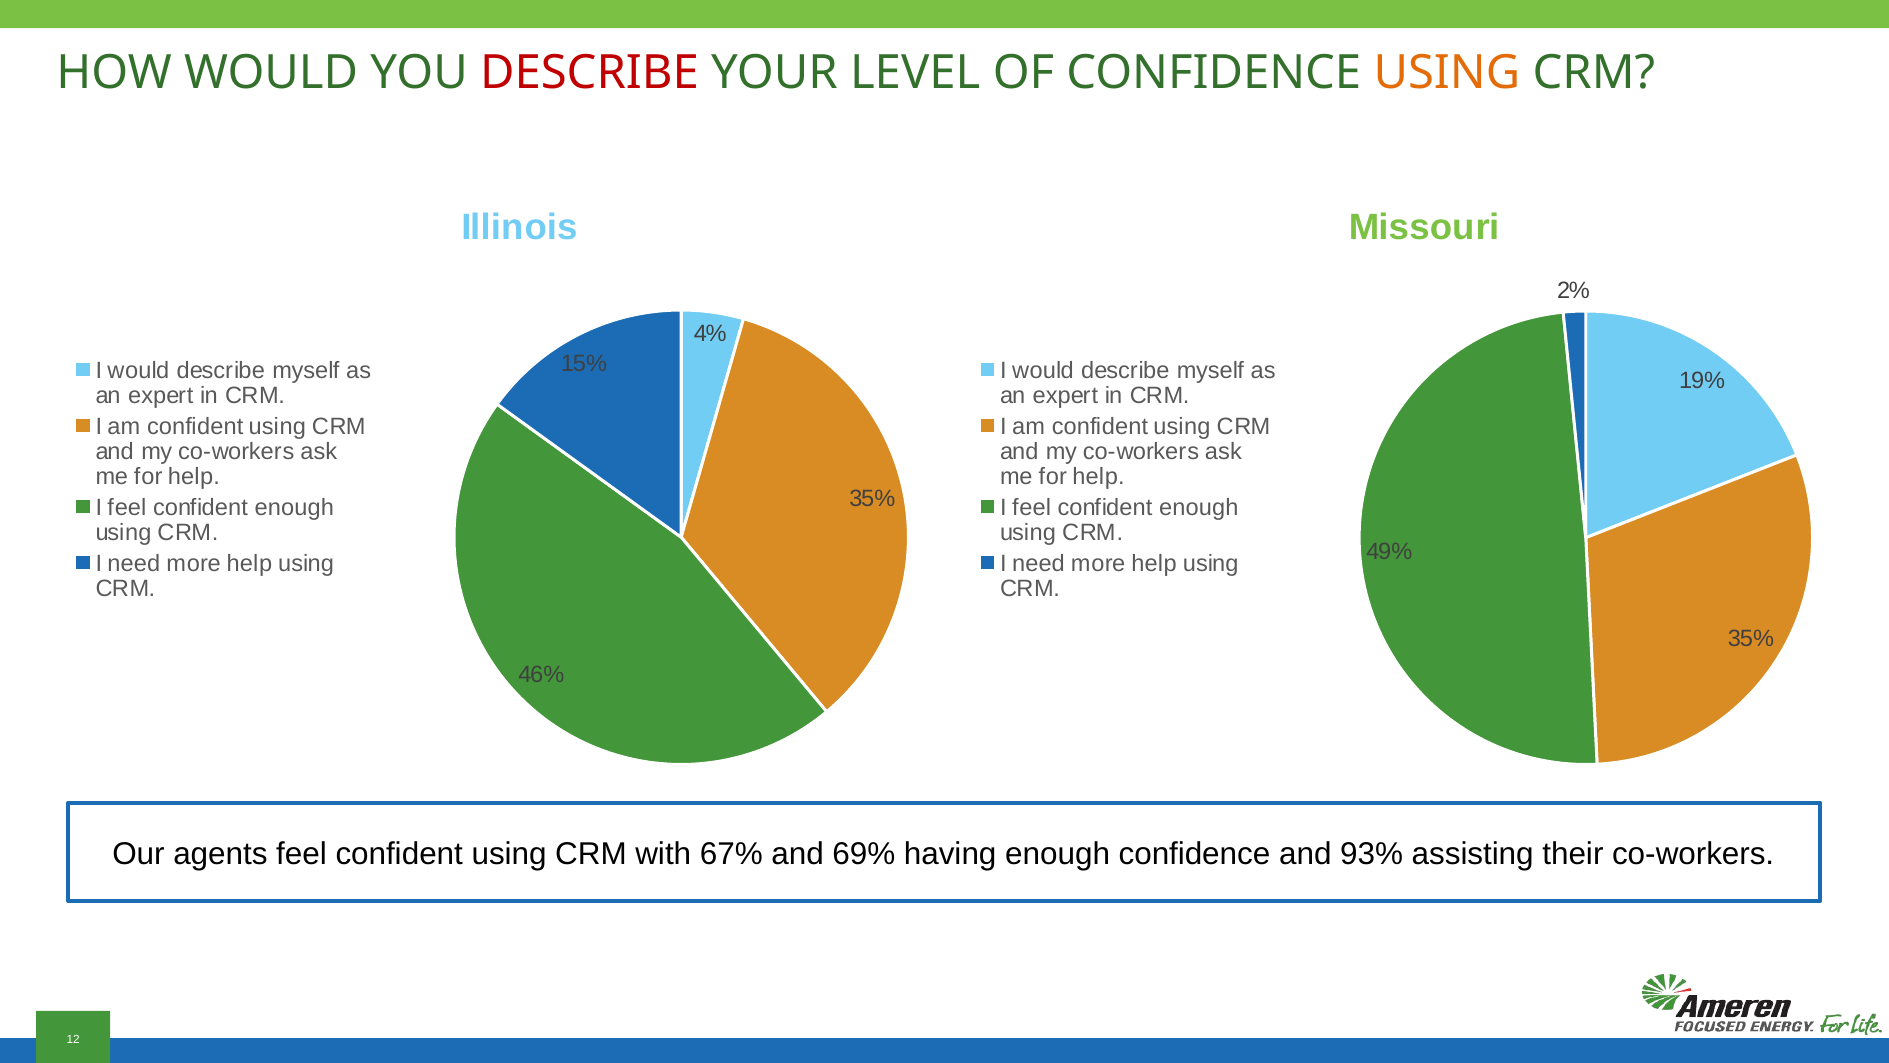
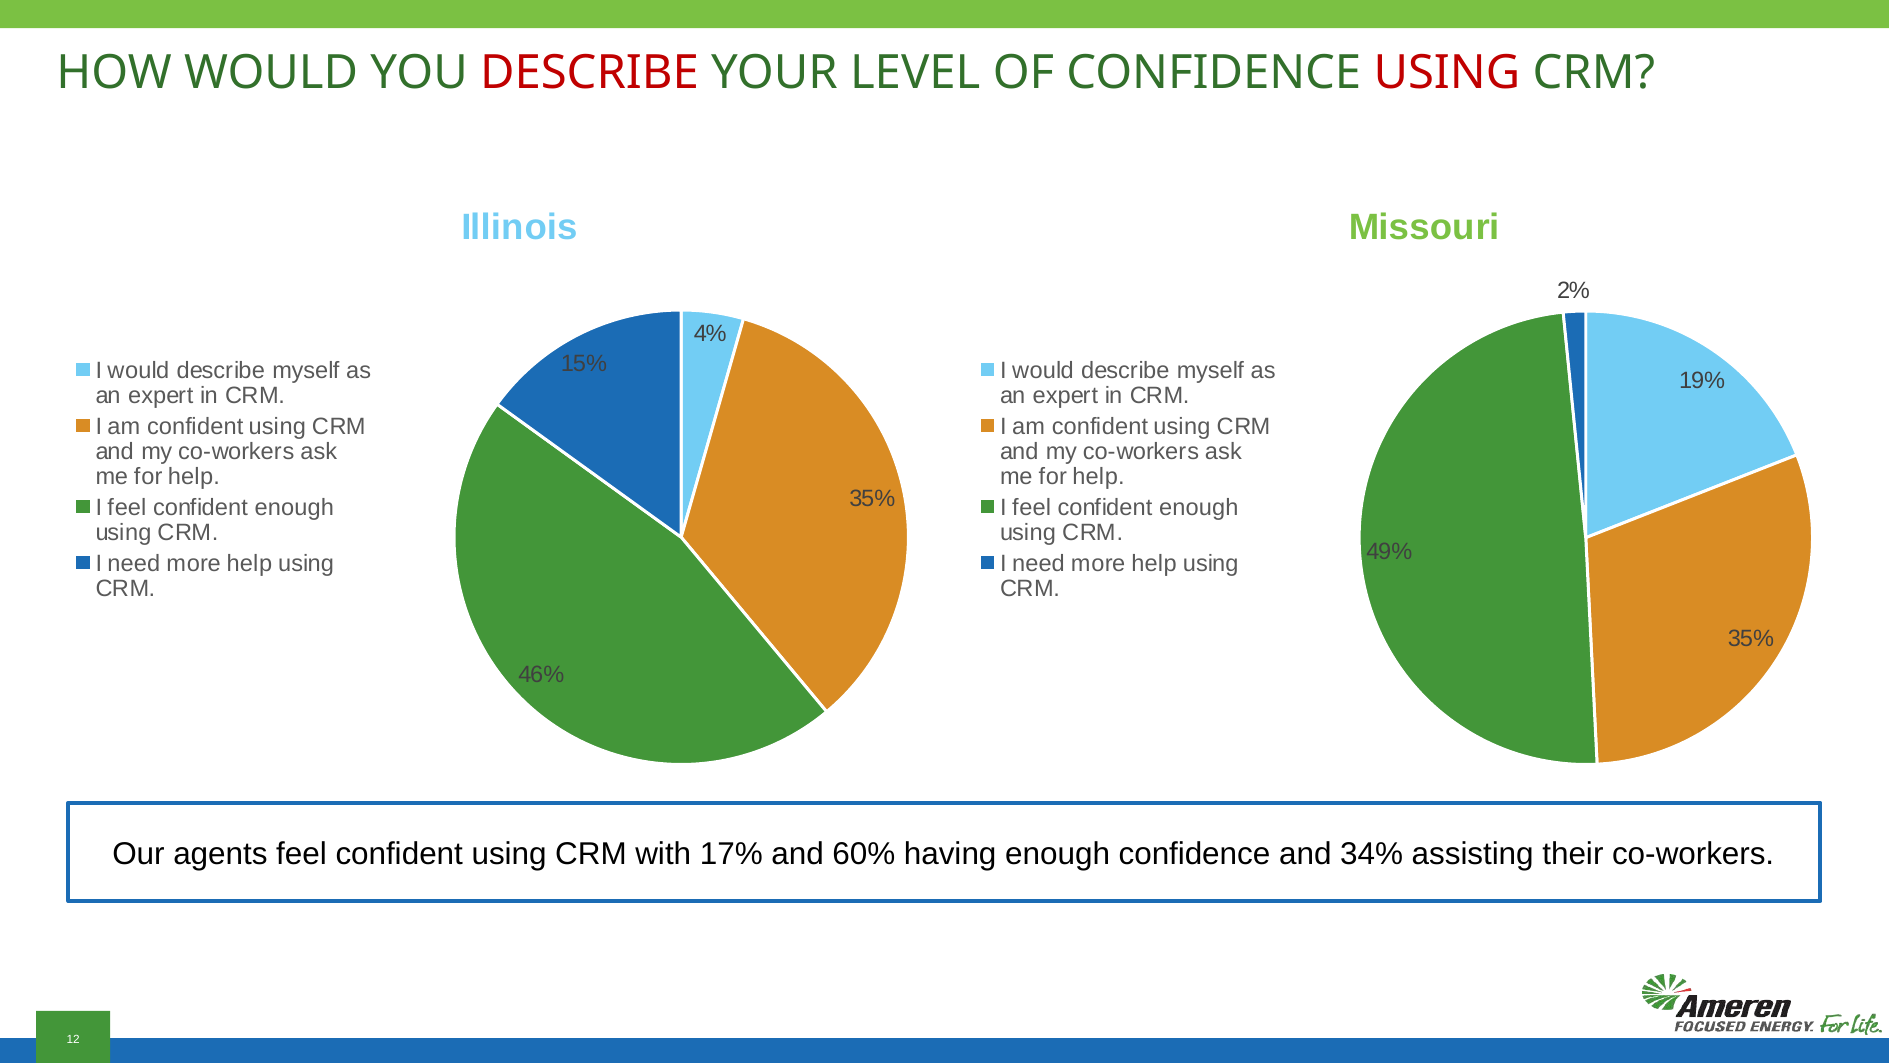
USING at (1447, 73) colour: orange -> red
67%: 67% -> 17%
69%: 69% -> 60%
93%: 93% -> 34%
